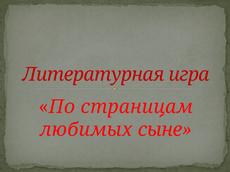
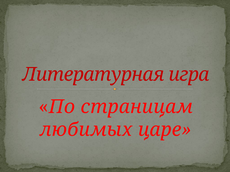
сыне: сыне -> царе
